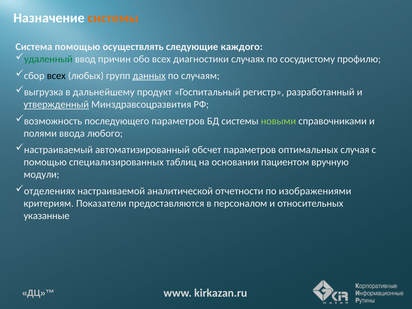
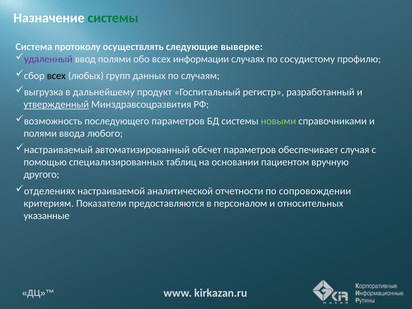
системы at (113, 18) colour: orange -> green
Система помощью: помощью -> протоколу
каждого: каждого -> выверке
удаленный colour: green -> purple
ввод причин: причин -> полями
диагностики: диагностики -> информации
данных underline: present -> none
оптимальных: оптимальных -> обеспечивает
модули: модули -> другого
изображениями: изображениями -> сопровождении
